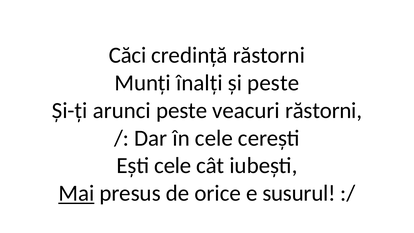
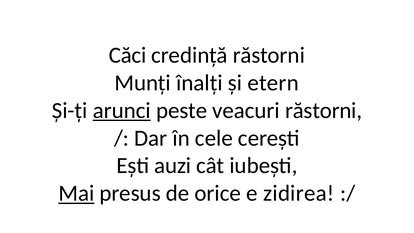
și peste: peste -> etern
arunci underline: none -> present
Ești cele: cele -> auzi
susurul: susurul -> zidirea
